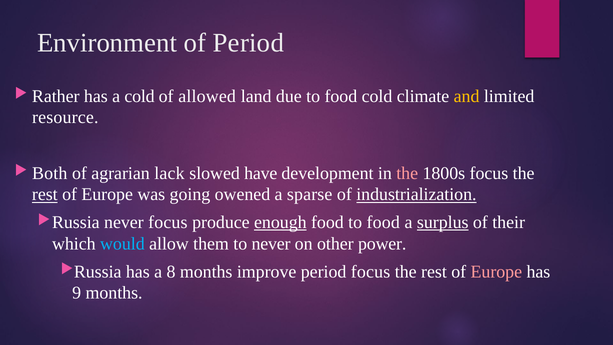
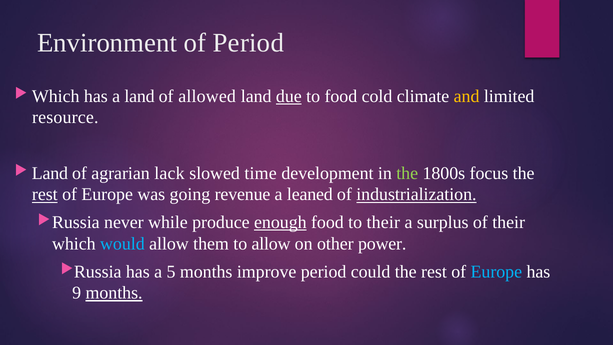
Rather at (56, 96): Rather -> Which
a cold: cold -> land
due underline: none -> present
Both at (50, 173): Both -> Land
have: have -> time
the at (407, 173) colour: pink -> light green
owened: owened -> revenue
sparse: sparse -> leaned
never focus: focus -> while
food to food: food -> their
surplus underline: present -> none
to never: never -> allow
8: 8 -> 5
period focus: focus -> could
Europe at (496, 272) colour: pink -> light blue
months at (114, 293) underline: none -> present
